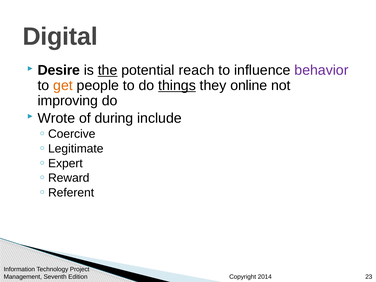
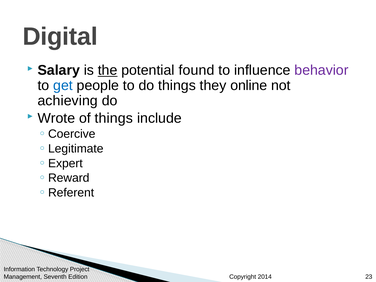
Desire: Desire -> Salary
reach: reach -> found
get colour: orange -> blue
things at (177, 86) underline: present -> none
improving: improving -> achieving
of during: during -> things
